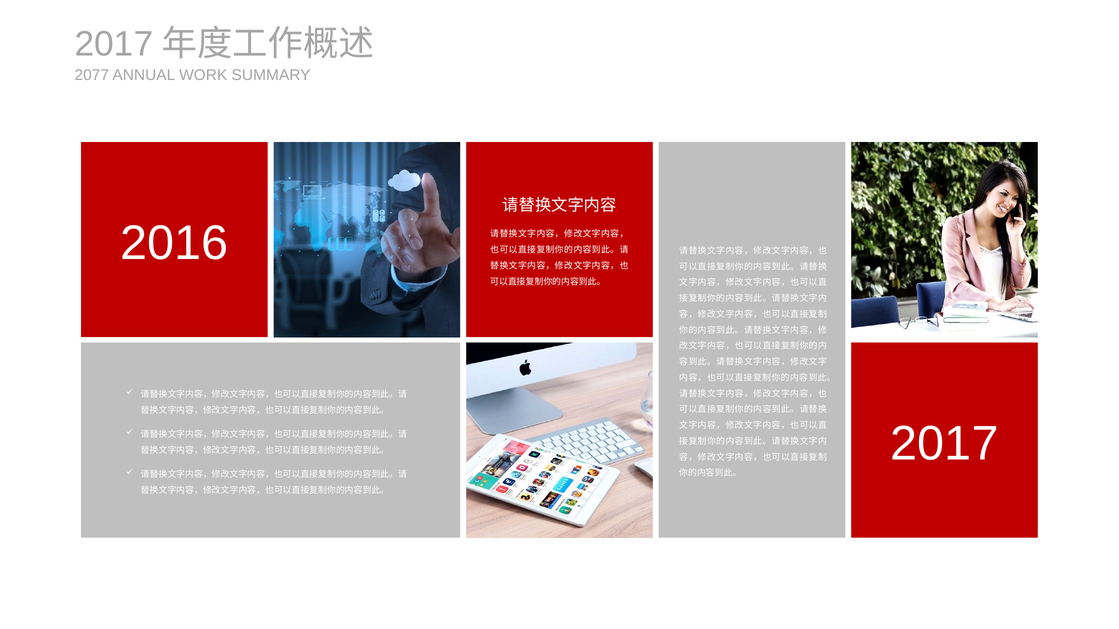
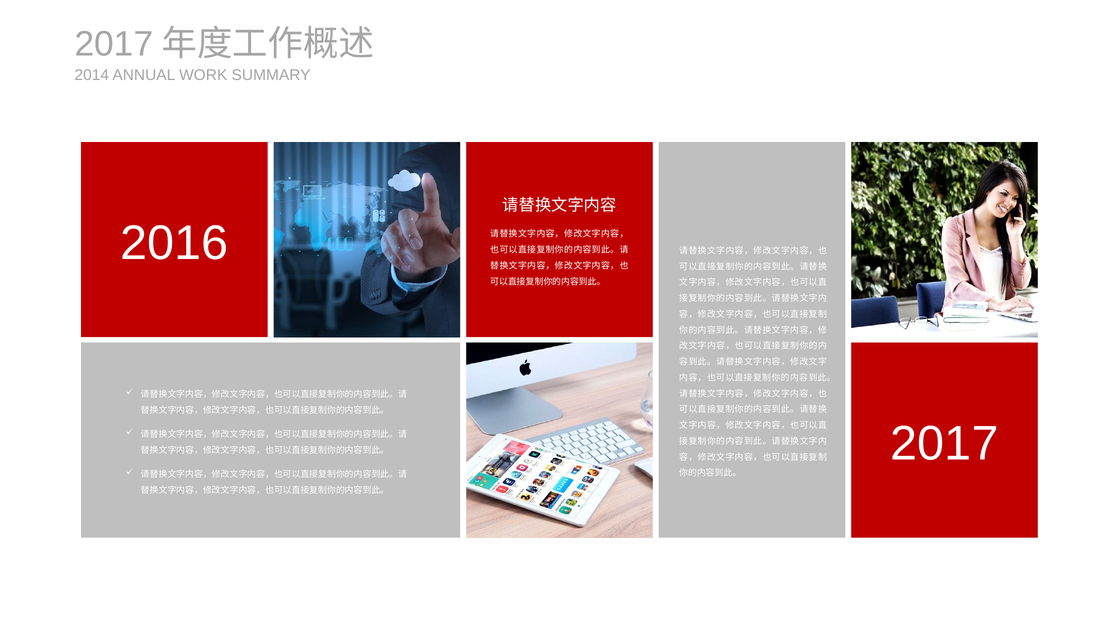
2077: 2077 -> 2014
